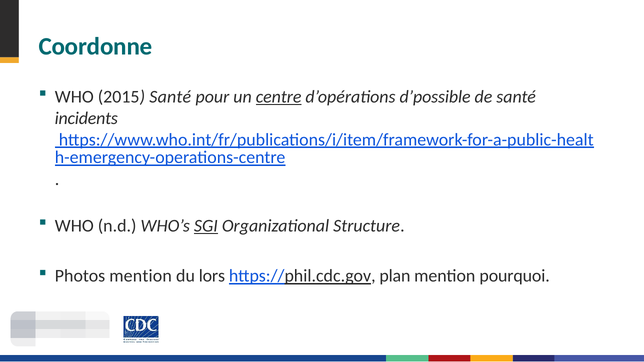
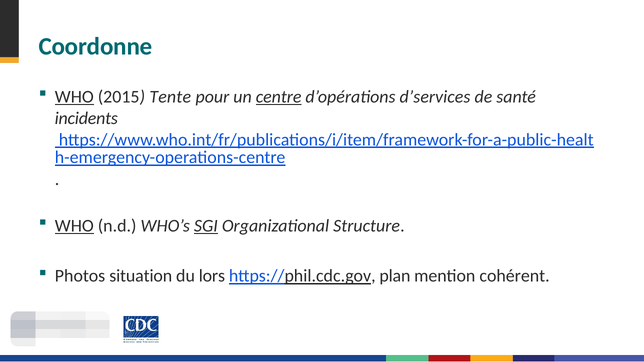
WHO at (74, 97) underline: none -> present
2015 Santé: Santé -> Tente
d’possible: d’possible -> d’services
WHO at (74, 226) underline: none -> present
Photos mention: mention -> situation
pourquoi: pourquoi -> cohérent
